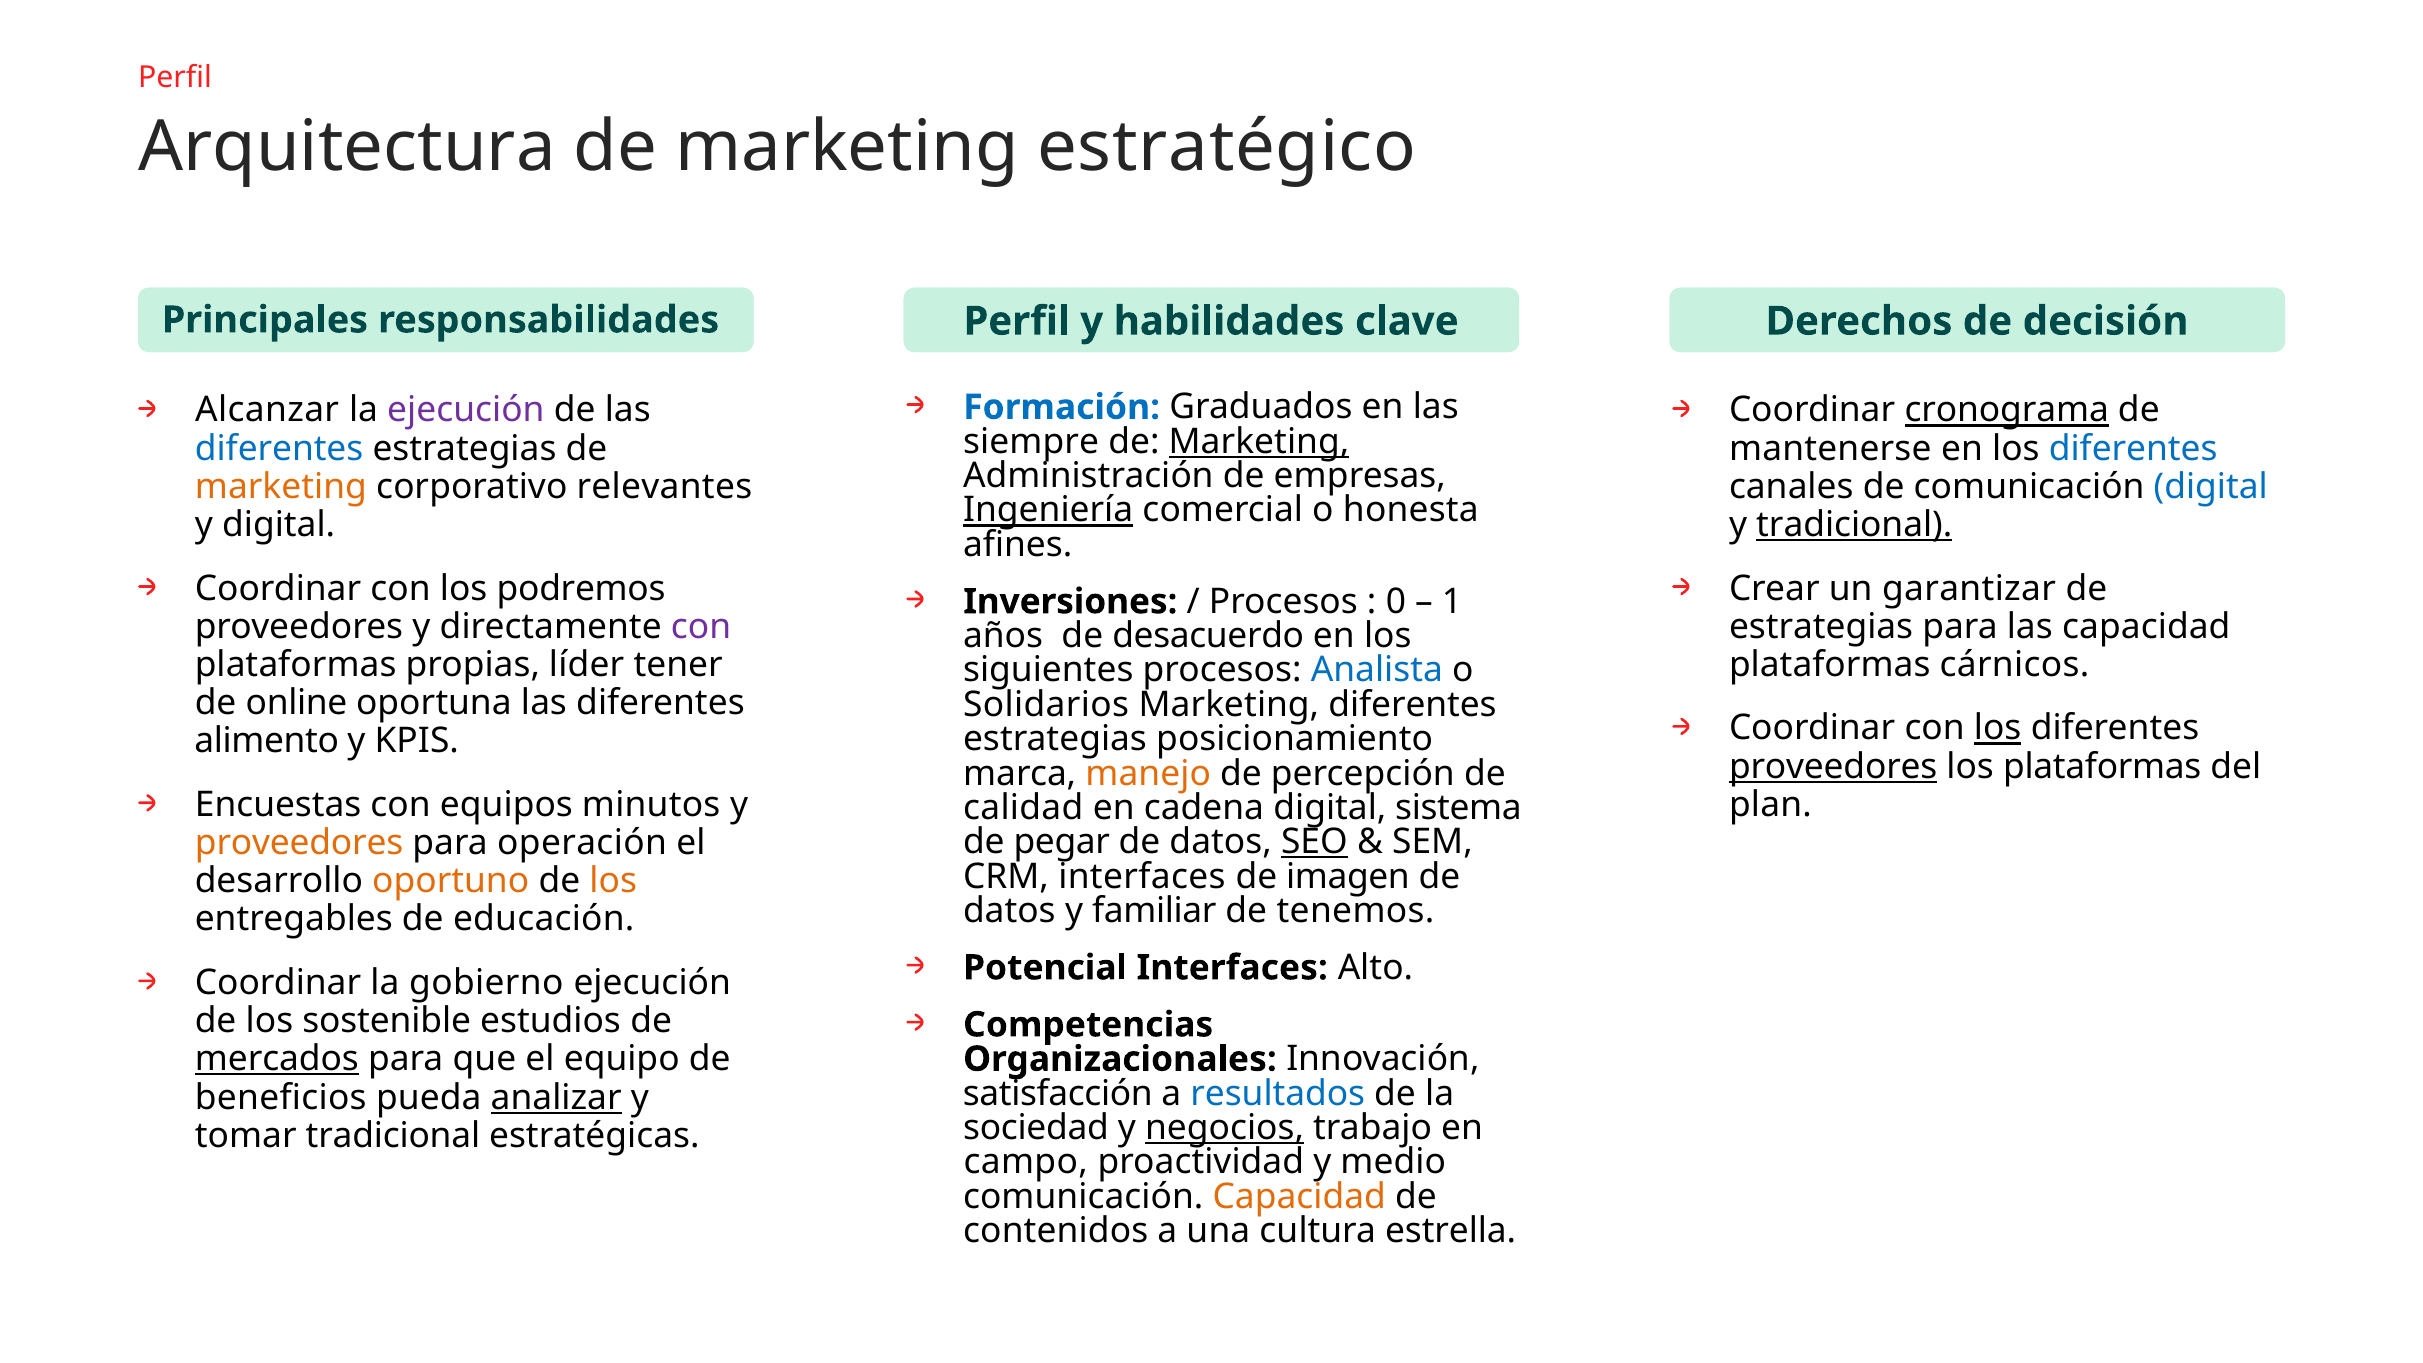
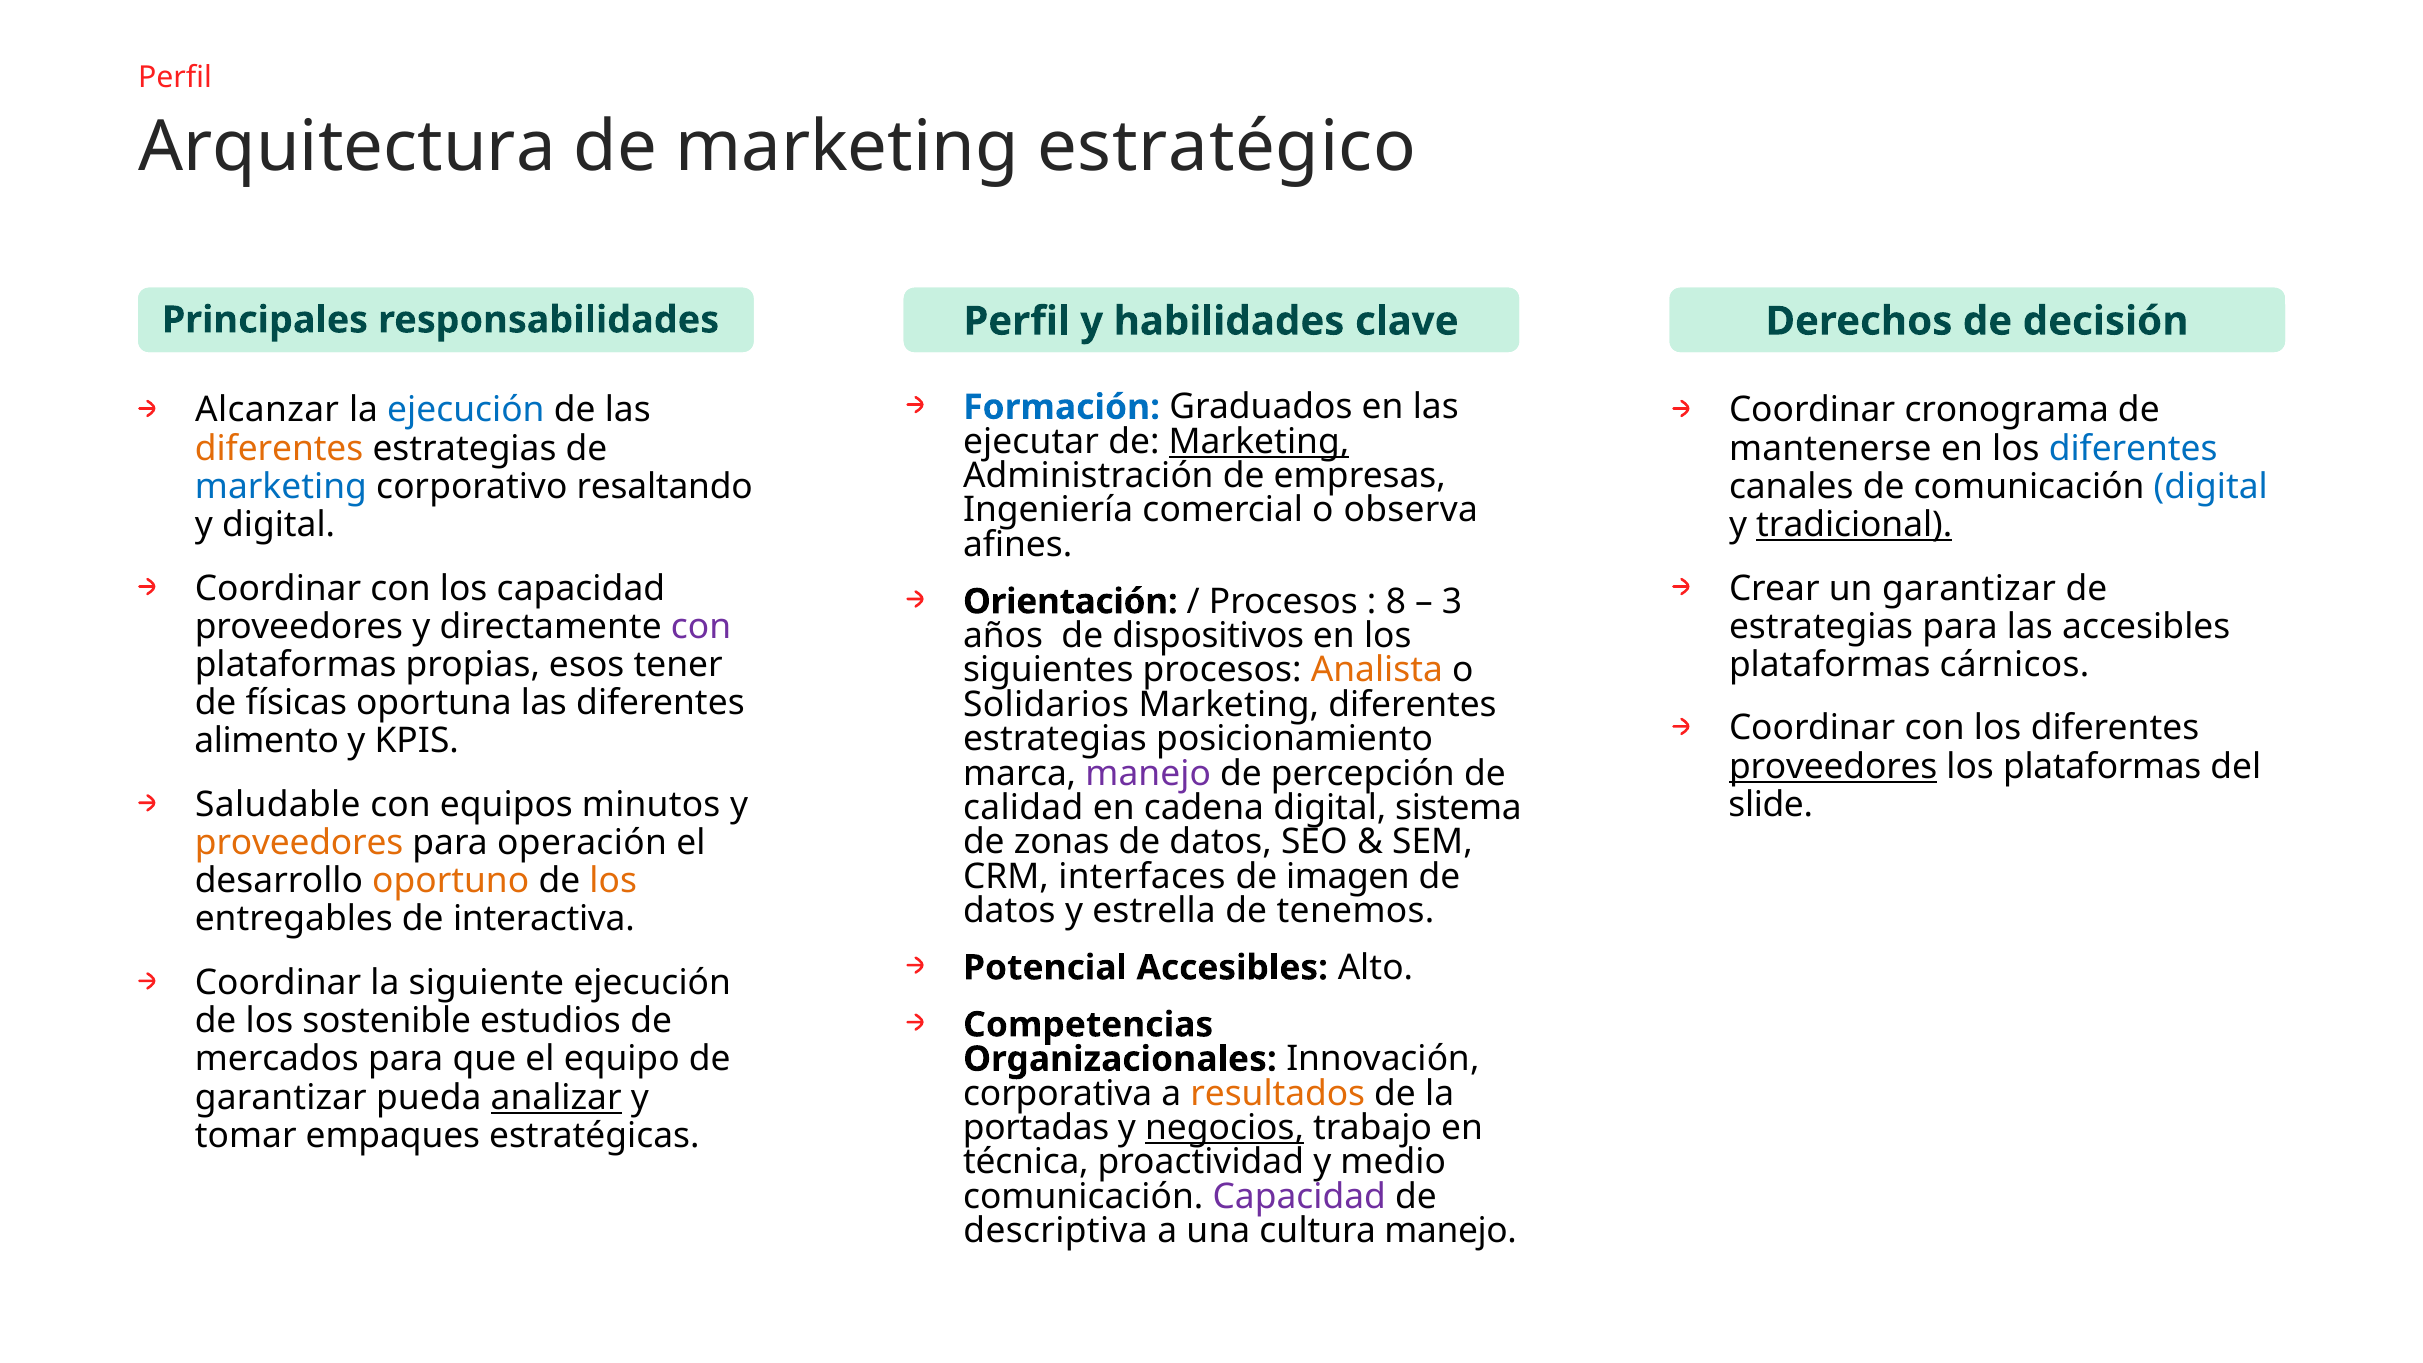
ejecución at (466, 410) colour: purple -> blue
cronograma underline: present -> none
siempre: siempre -> ejecutar
diferentes at (279, 449) colour: blue -> orange
marketing at (281, 487) colour: orange -> blue
relevantes: relevantes -> resaltando
Ingeniería underline: present -> none
honesta: honesta -> observa
los podremos: podremos -> capacidad
Inversiones: Inversiones -> Orientación
0: 0 -> 8
1: 1 -> 3
las capacidad: capacidad -> accesibles
desacuerdo: desacuerdo -> dispositivos
líder: líder -> esos
Analista colour: blue -> orange
online: online -> físicas
los at (1998, 728) underline: present -> none
manejo at (1148, 773) colour: orange -> purple
Encuestas: Encuestas -> Saludable
plan: plan -> slide
pegar: pegar -> zonas
SEO underline: present -> none
familiar: familiar -> estrella
educación: educación -> interactiva
Potencial Interfaces: Interfaces -> Accesibles
gobierno: gobierno -> siguiente
mercados underline: present -> none
satisfacción: satisfacción -> corporativa
resultados colour: blue -> orange
beneficios at (281, 1097): beneficios -> garantizar
sociedad: sociedad -> portadas
tomar tradicional: tradicional -> empaques
campo: campo -> técnica
Capacidad at (1299, 1196) colour: orange -> purple
contenidos: contenidos -> descriptiva
cultura estrella: estrella -> manejo
